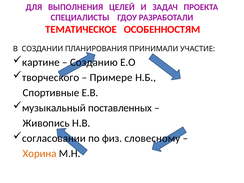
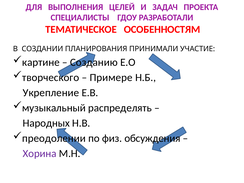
Спортивные: Спортивные -> Укрепление
поставленных: поставленных -> распределять
Живопись: Живопись -> Народных
согласовании: согласовании -> преодолении
словесному: словесному -> обсуждения
Хорина colour: orange -> purple
